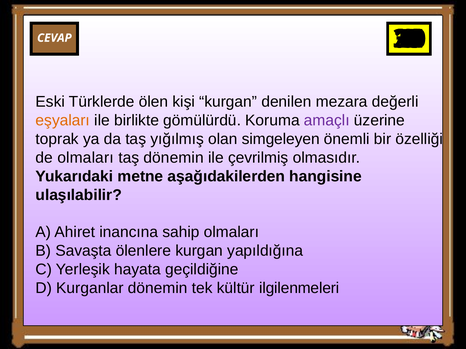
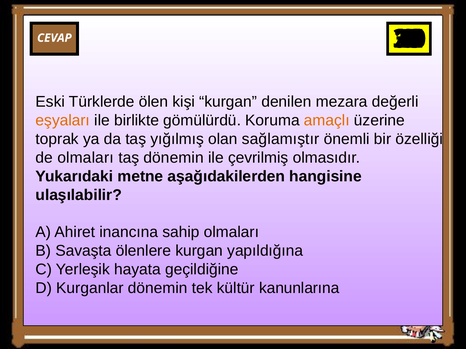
amaçlı colour: purple -> orange
simgeleyen: simgeleyen -> sağlamıştır
ilgilenmeleri: ilgilenmeleri -> kanunlarına
